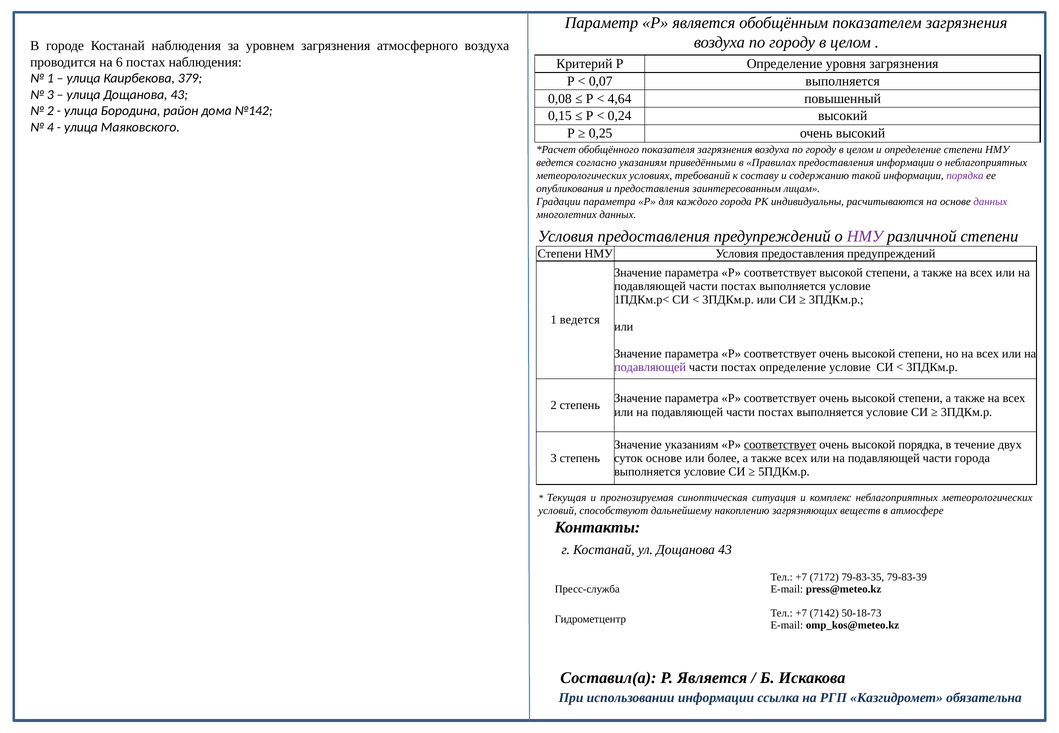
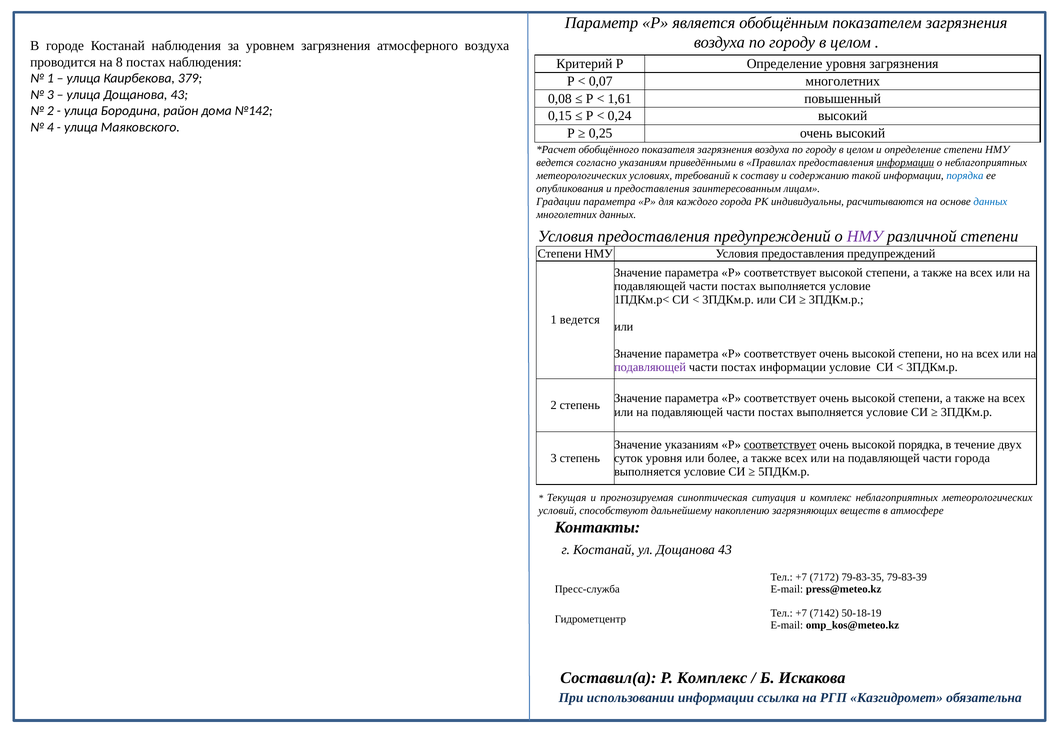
6: 6 -> 8
0,07 выполняется: выполняется -> многолетних
4,64: 4,64 -> 1,61
информации at (905, 163) underline: none -> present
порядка at (965, 176) colour: purple -> blue
данных at (990, 202) colour: purple -> blue
постах определение: определение -> информации
суток основе: основе -> уровня
50-18-73: 50-18-73 -> 50-18-19
Составил(а Р Является: Является -> Комплекс
